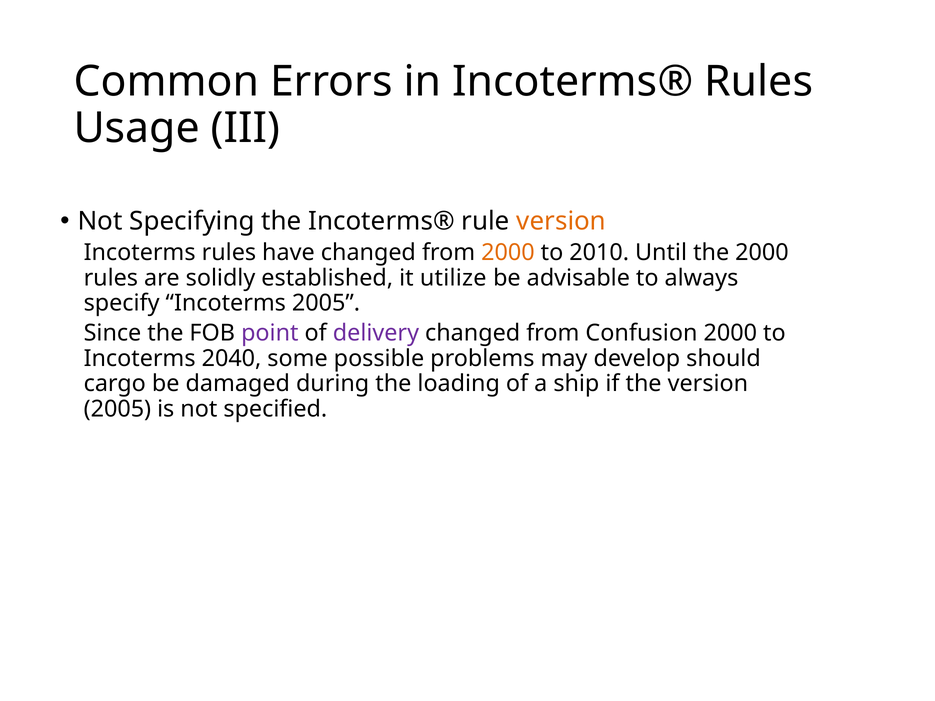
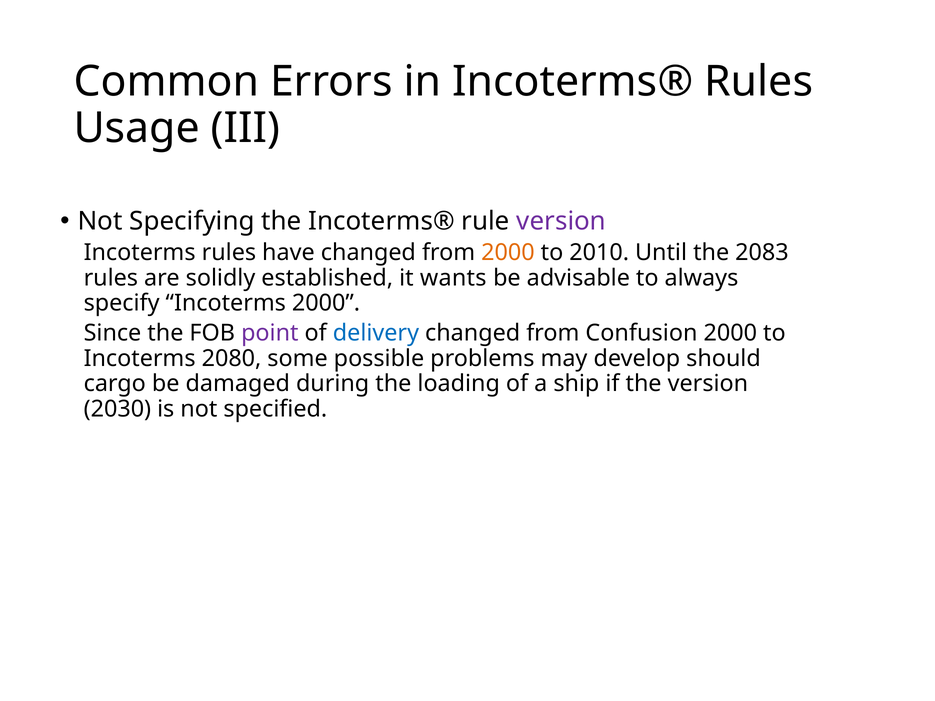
version at (561, 221) colour: orange -> purple
the 2000: 2000 -> 2083
utilize: utilize -> wants
Incoterms 2005: 2005 -> 2000
delivery colour: purple -> blue
2040: 2040 -> 2080
2005 at (117, 409): 2005 -> 2030
